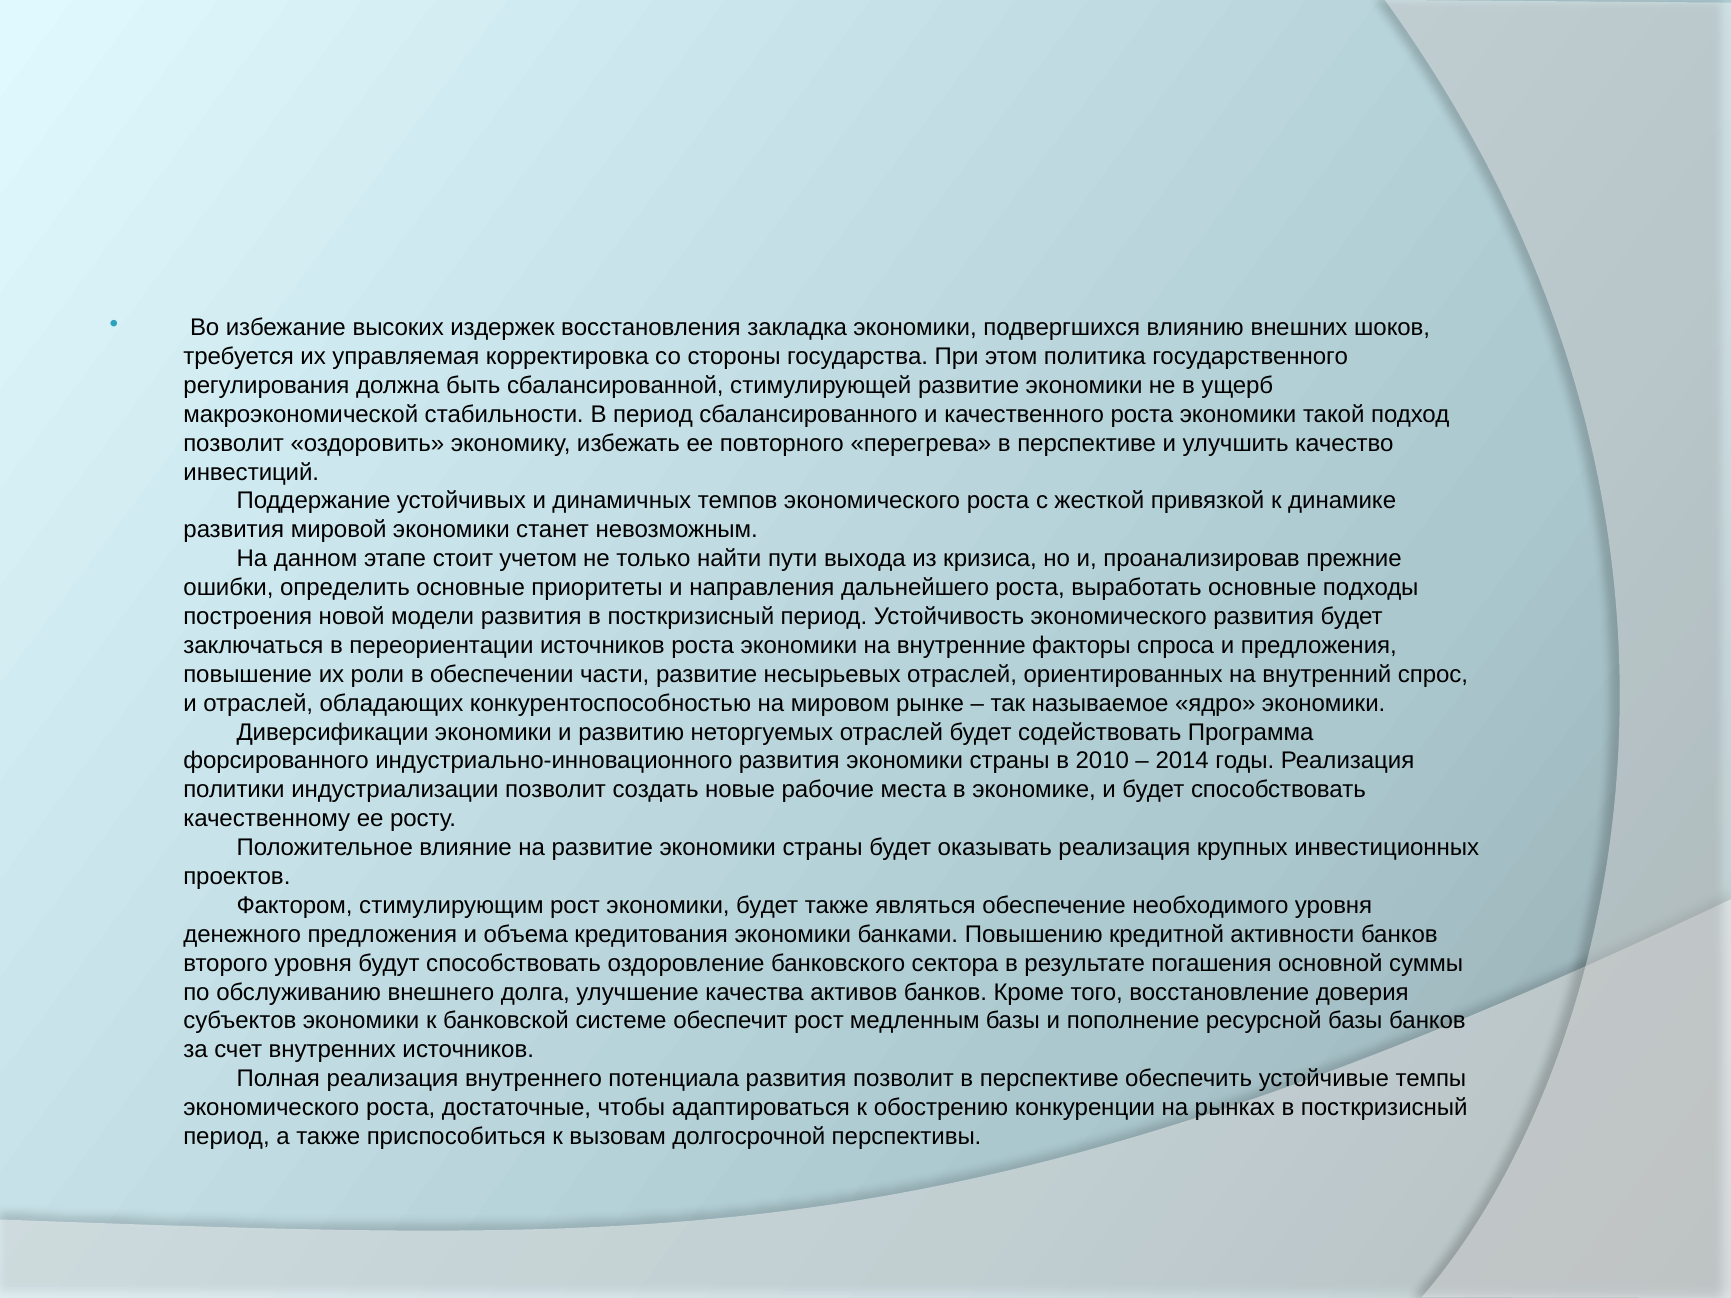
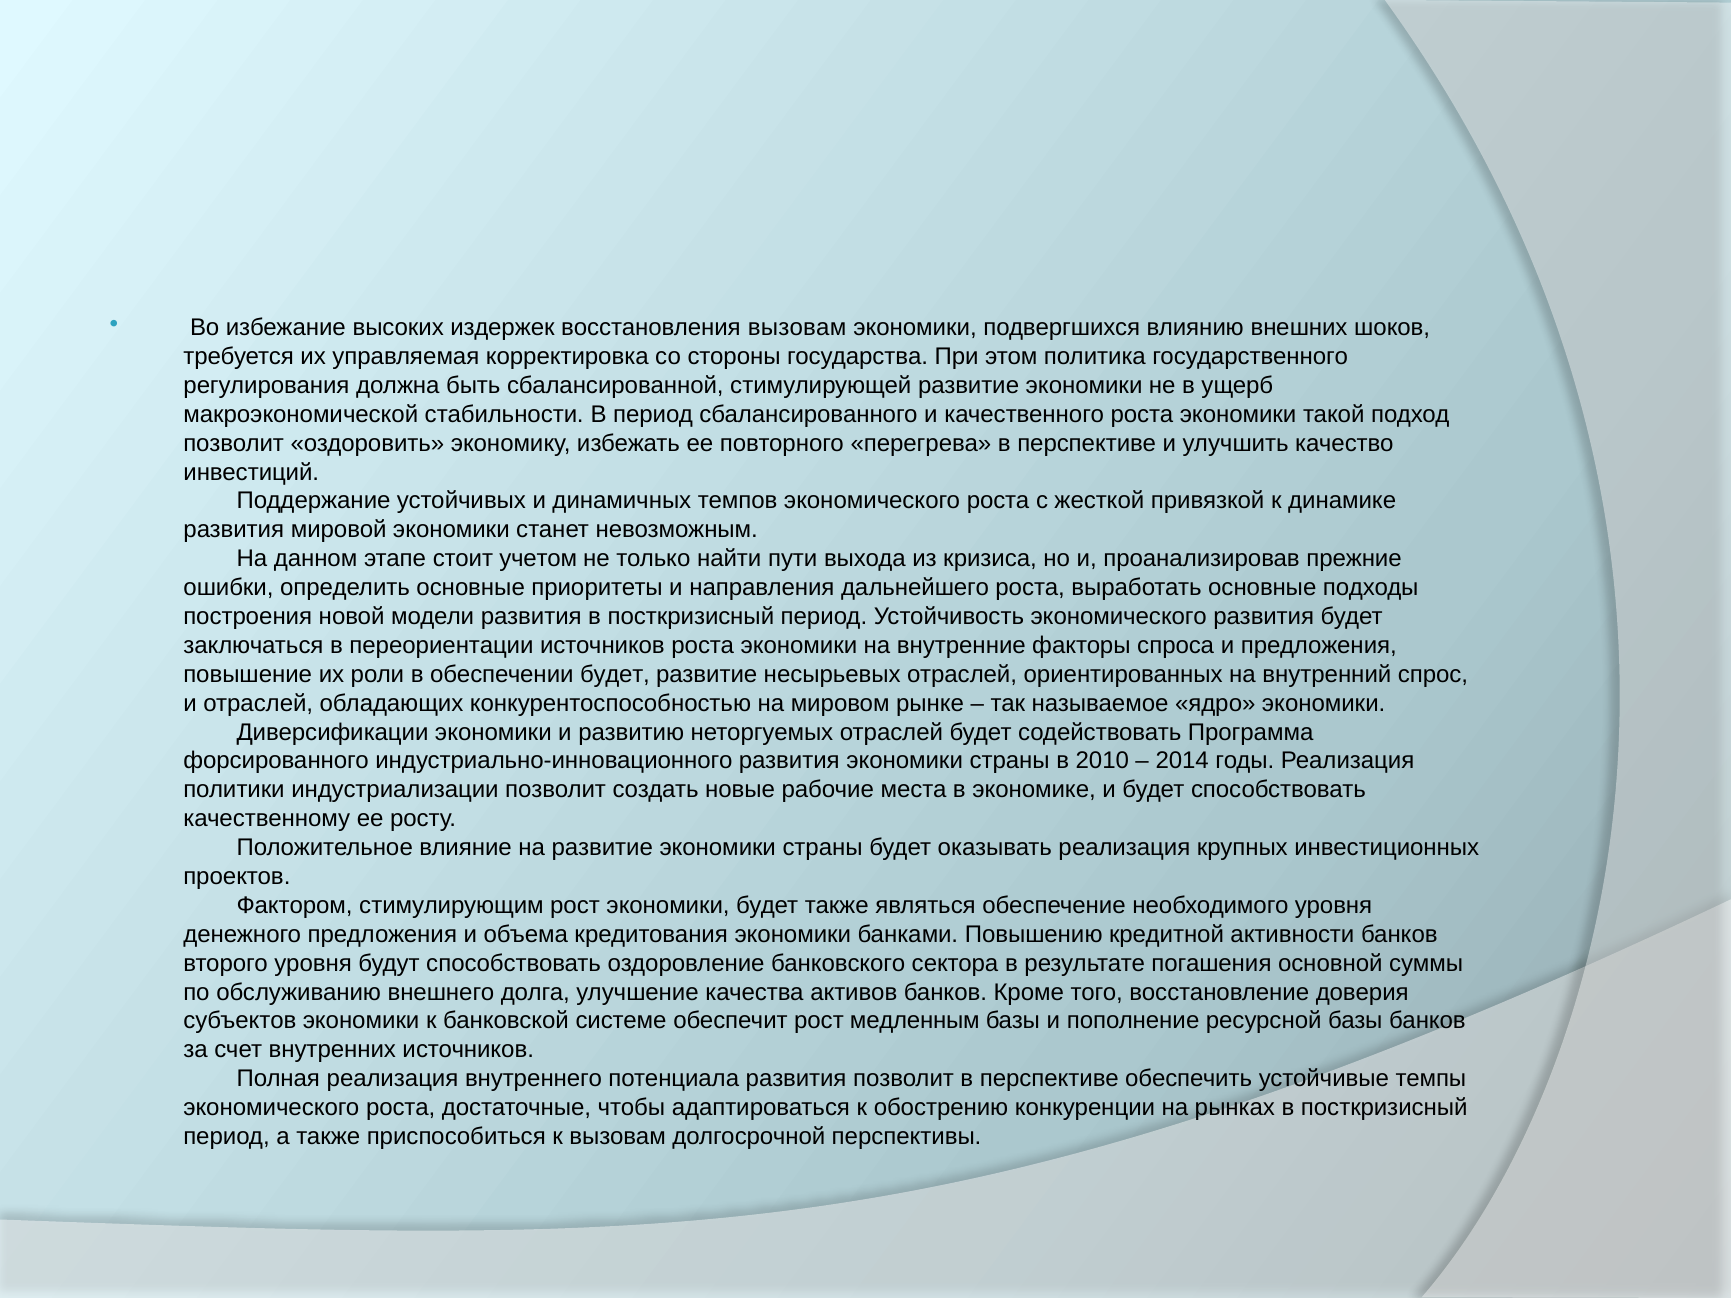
восстановления закладка: закладка -> вызовам
обеспечении части: части -> будет
